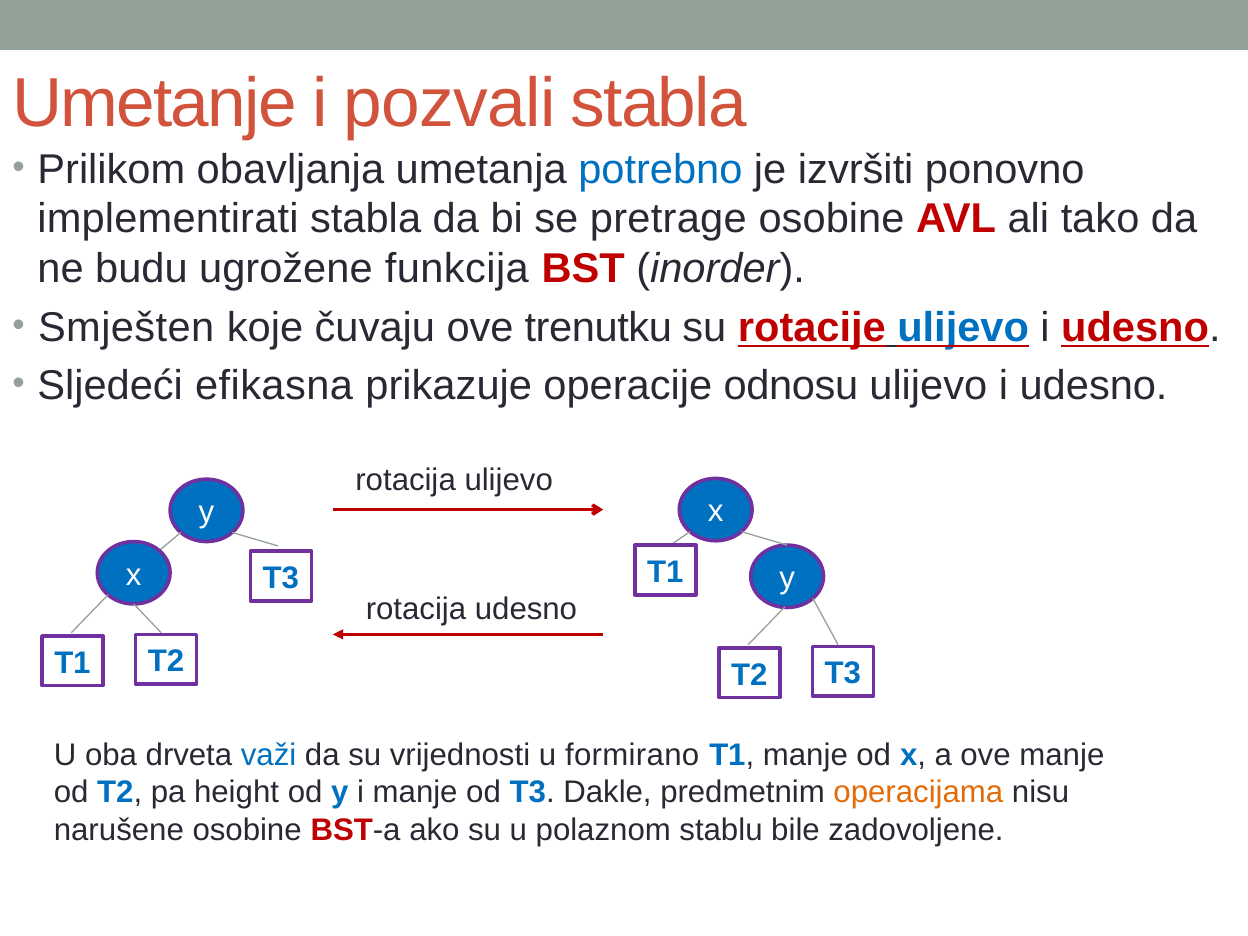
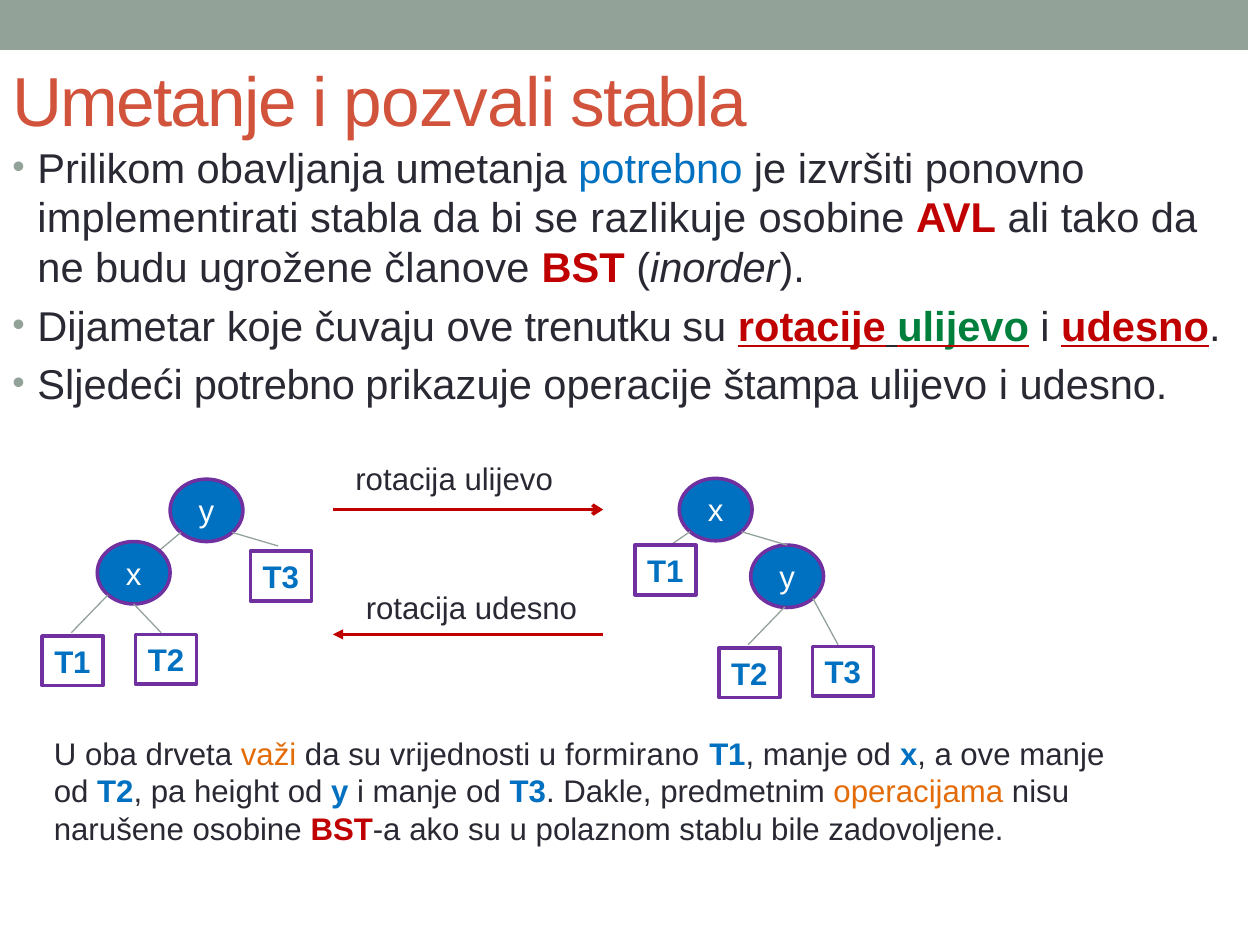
pretrage: pretrage -> razlikuje
funkcija: funkcija -> članove
Smješten: Smješten -> Dijametar
ulijevo at (963, 327) colour: blue -> green
Sljedeći efikasna: efikasna -> potrebno
odnosu: odnosu -> štampa
važi colour: blue -> orange
